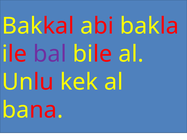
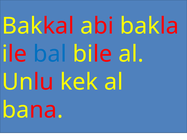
bal colour: purple -> blue
